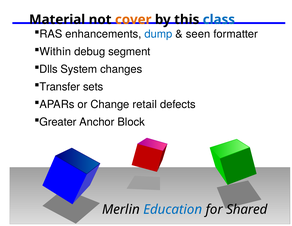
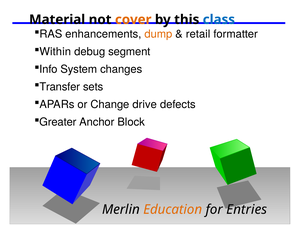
dump colour: blue -> orange
seen: seen -> retail
Dlls: Dlls -> Info
retail: retail -> drive
Education colour: blue -> orange
Shared: Shared -> Entries
